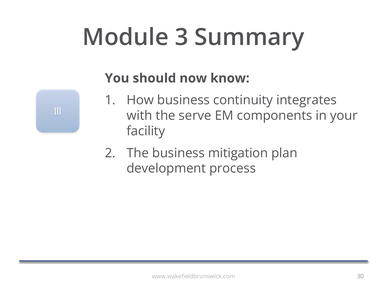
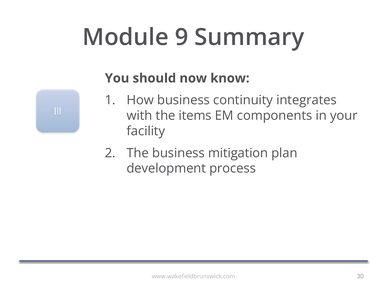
3: 3 -> 9
serve: serve -> items
